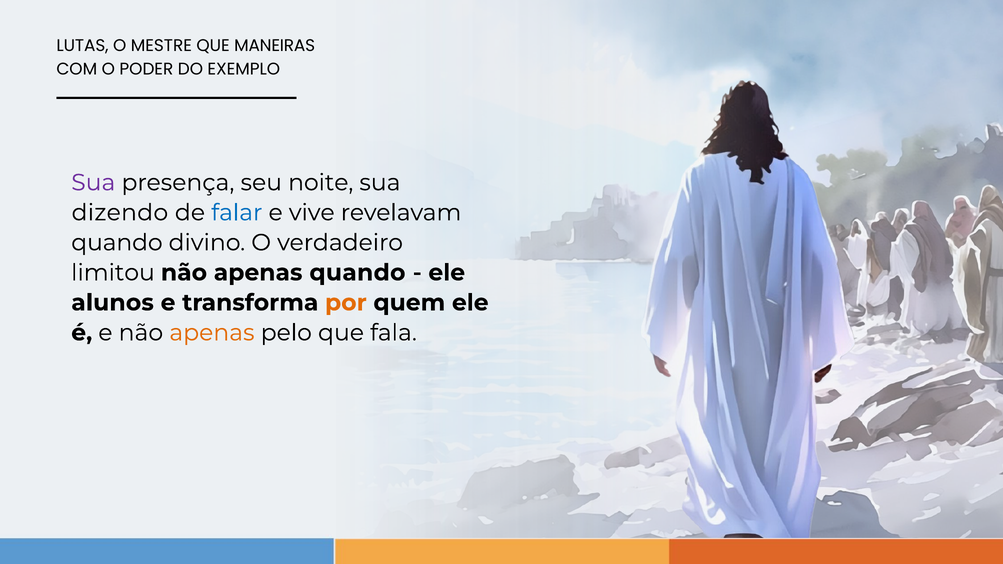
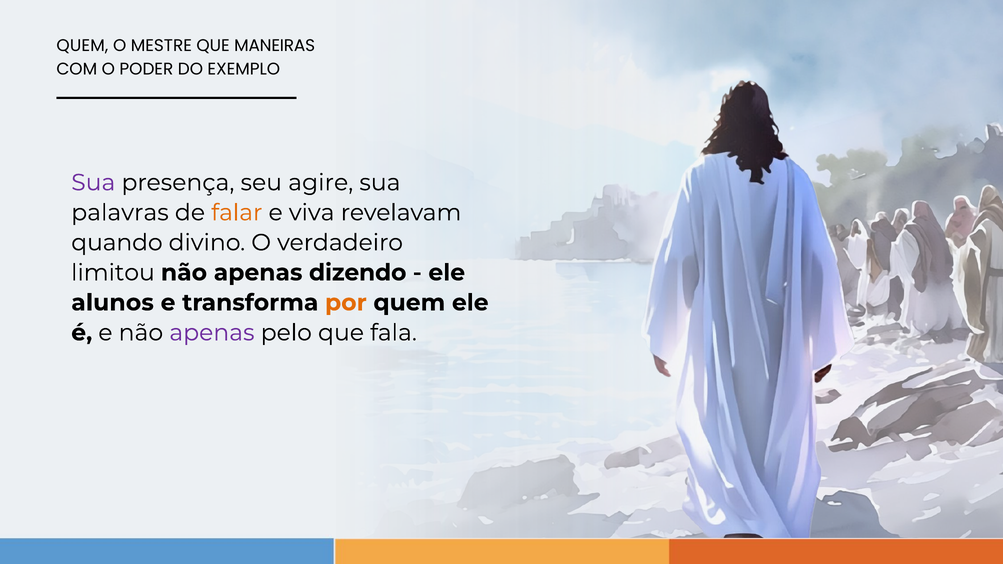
LUTAS at (82, 46): LUTAS -> QUEM
noite: noite -> agire
dizendo: dizendo -> palavras
falar colour: blue -> orange
vive: vive -> viva
apenas quando: quando -> dizendo
apenas at (212, 333) colour: orange -> purple
